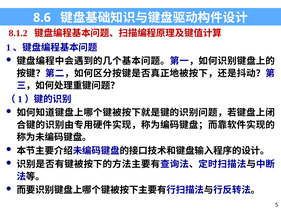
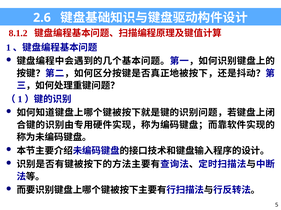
8.6: 8.6 -> 2.6
